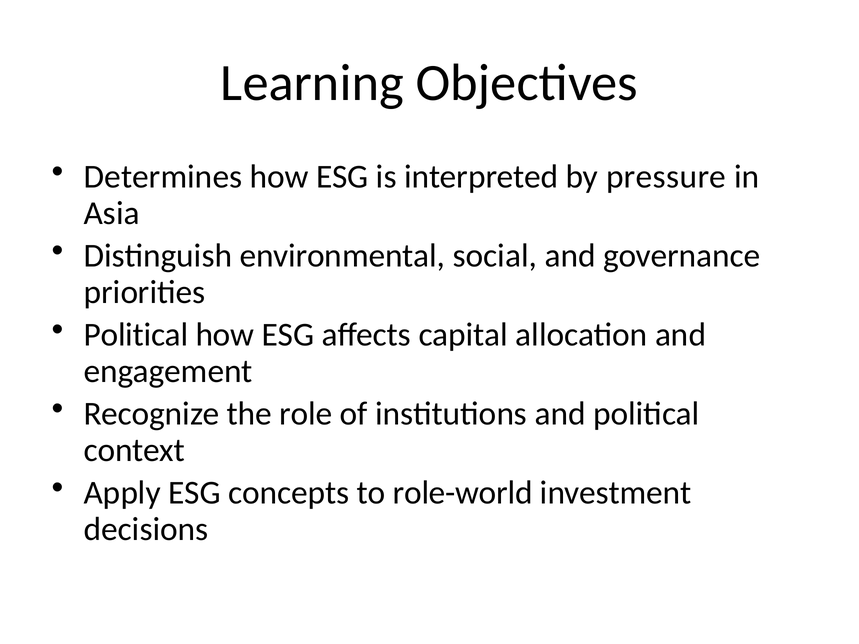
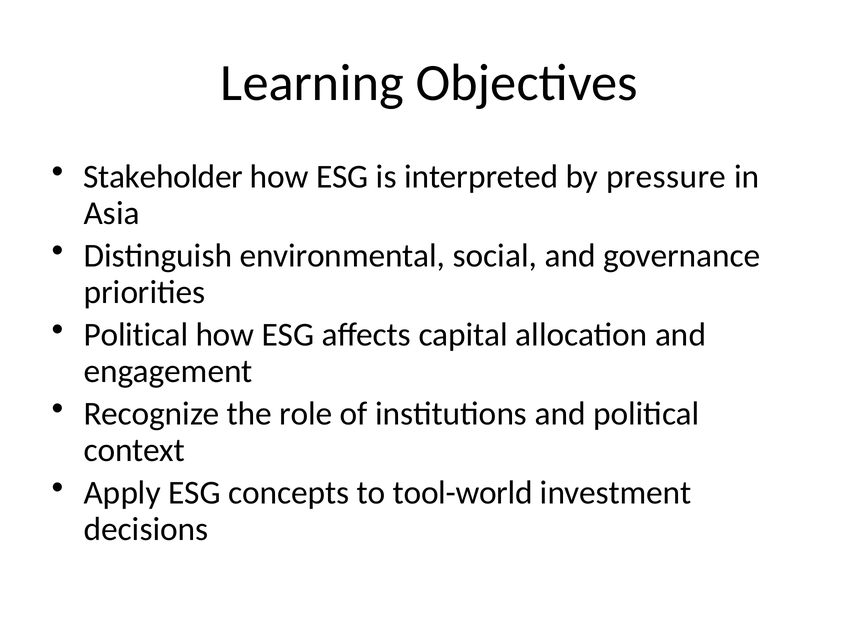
Determines: Determines -> Stakeholder
role-world: role-world -> tool-world
